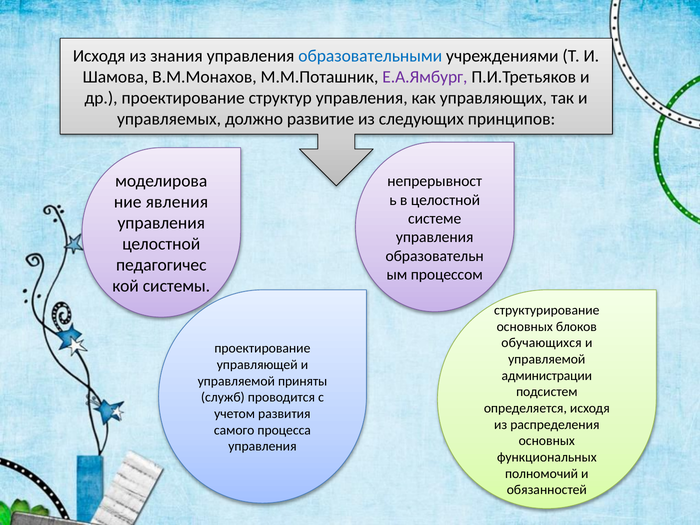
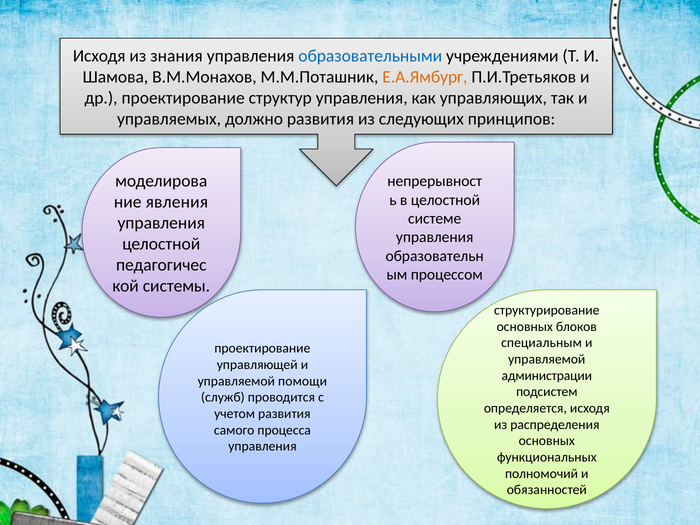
Е.А.Ямбург colour: purple -> orange
должно развитие: развитие -> развития
обучающихся: обучающихся -> специальным
приняты: приняты -> помощи
